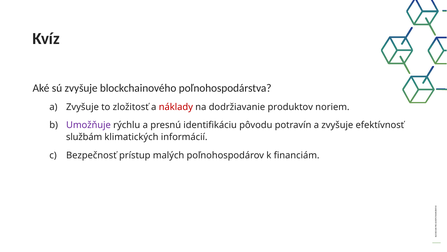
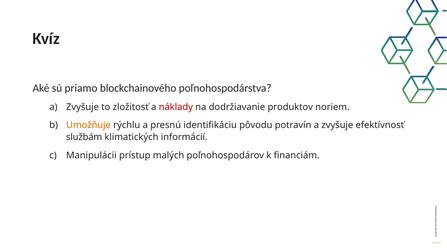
sú zvyšuje: zvyšuje -> priamo
Umožňuje colour: purple -> orange
Bezpečnosť: Bezpečnosť -> Manipulácii
